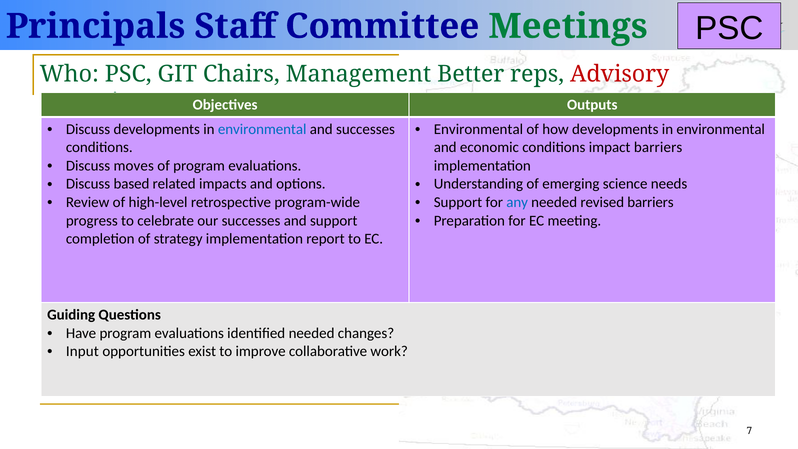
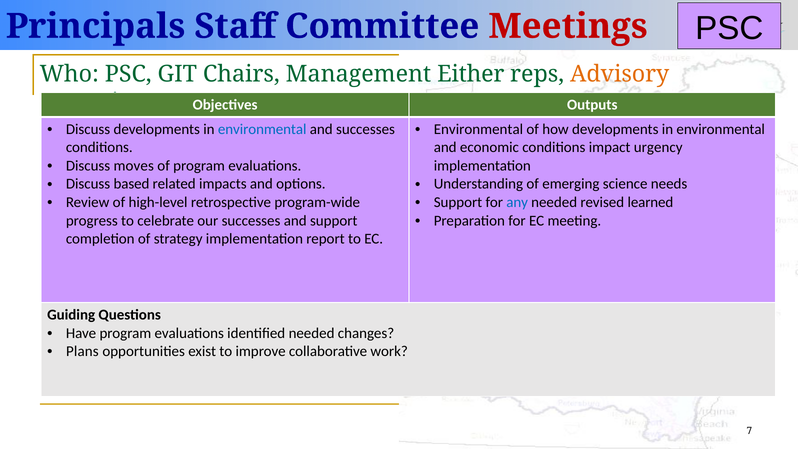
Meetings colour: green -> red
Better: Better -> Either
Advisory colour: red -> orange
impact barriers: barriers -> urgency
revised barriers: barriers -> learned
Input: Input -> Plans
